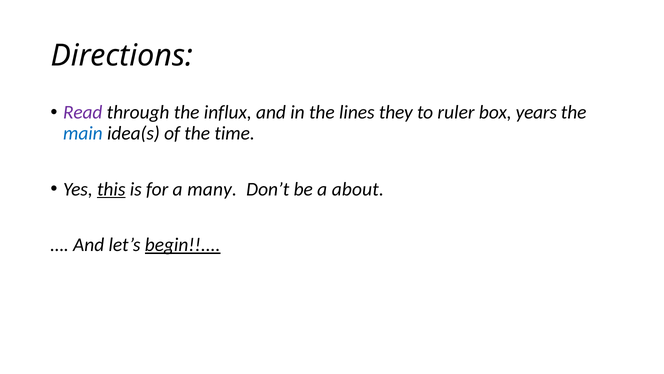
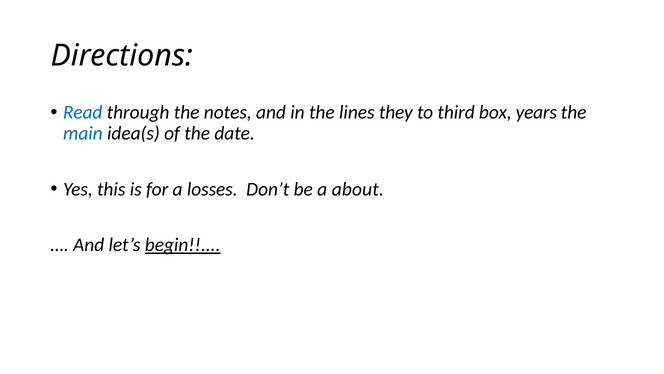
Read colour: purple -> blue
influx: influx -> notes
ruler: ruler -> third
time: time -> date
this underline: present -> none
many: many -> losses
